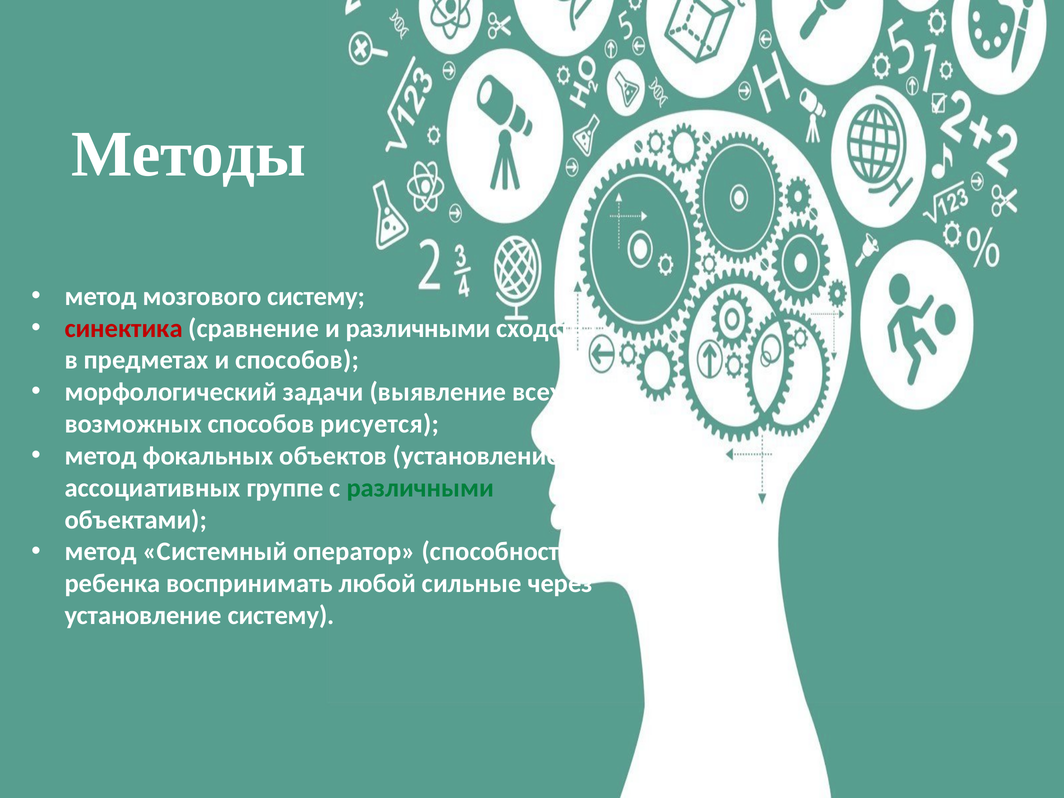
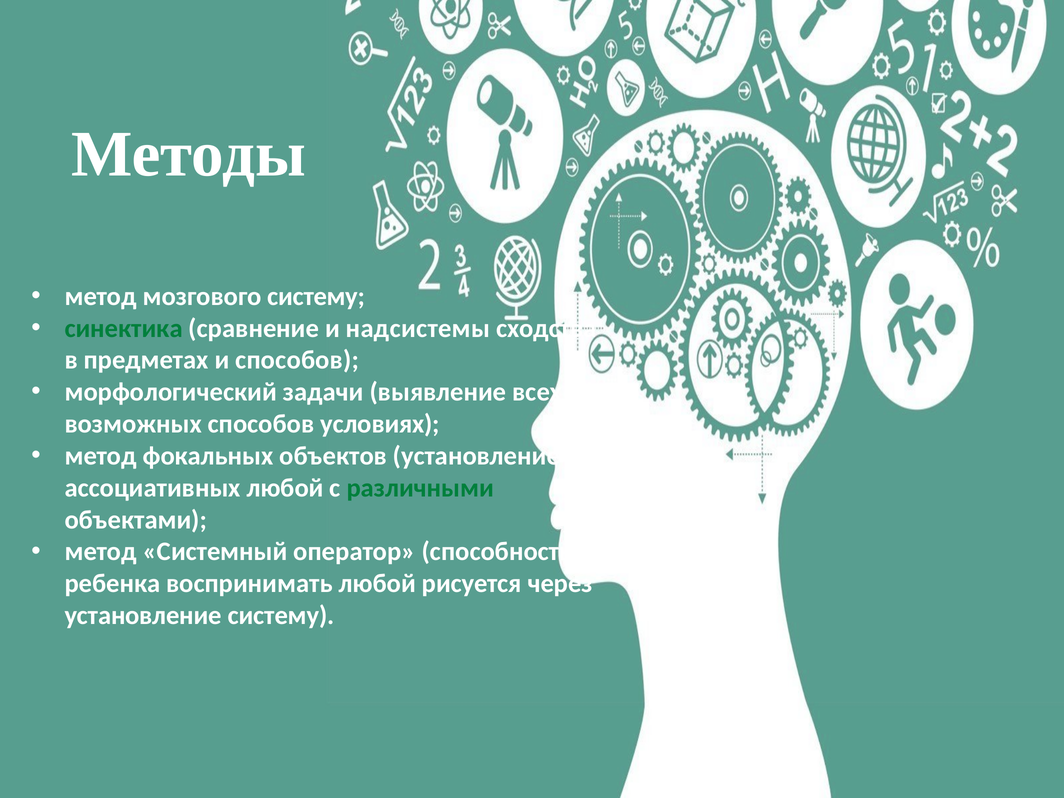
синектика colour: red -> green
и различными: различными -> надсистемы
рисуется: рисуется -> условиях
ассоциативных группе: группе -> любой
сильные: сильные -> рисуется
